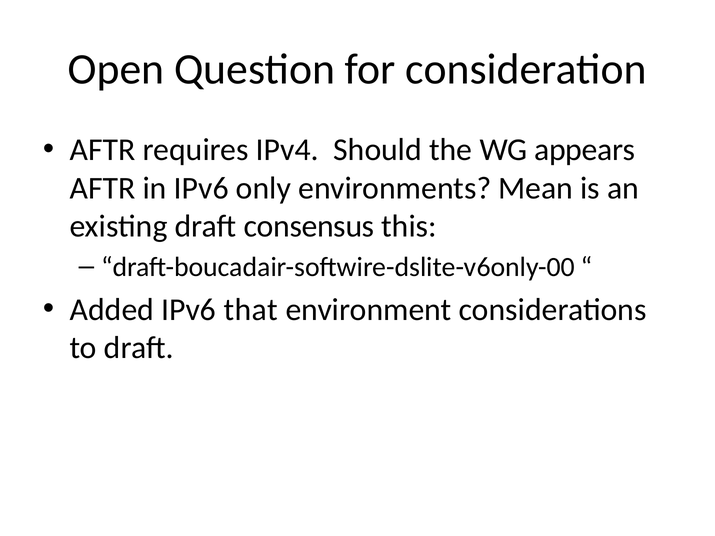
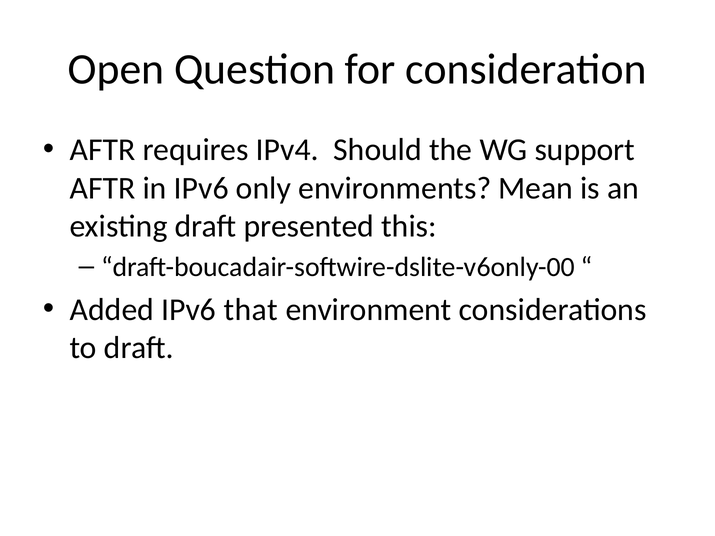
appears: appears -> support
consensus: consensus -> presented
